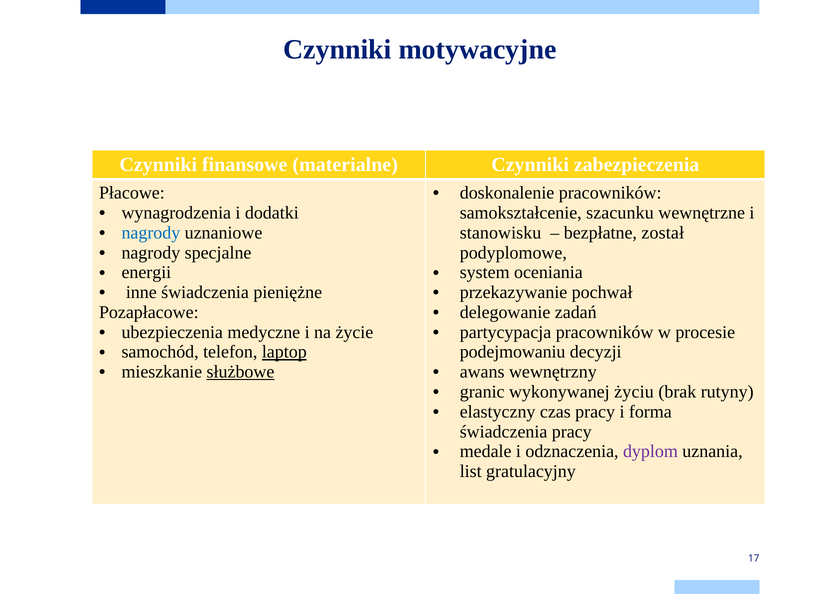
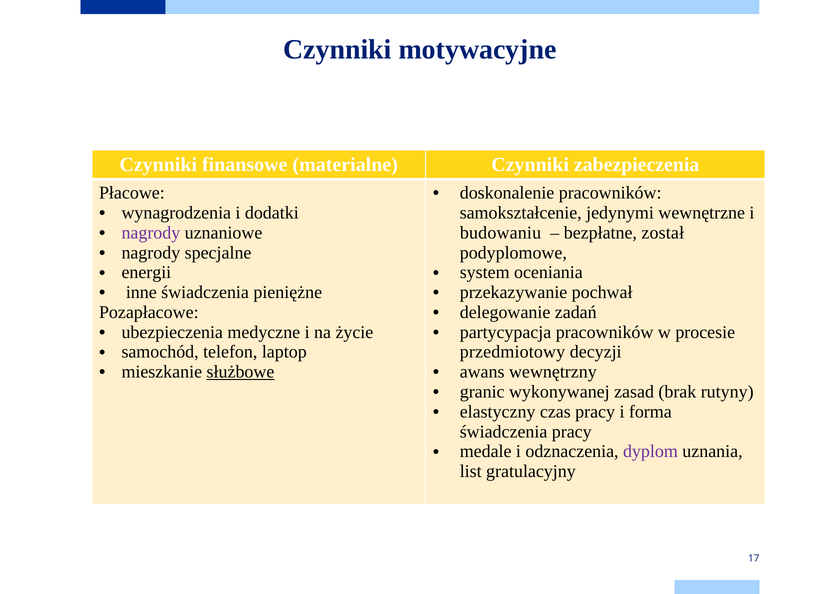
szacunku: szacunku -> jedynymi
stanowisku: stanowisku -> budowaniu
nagrody at (151, 233) colour: blue -> purple
laptop underline: present -> none
podejmowaniu: podejmowaniu -> przedmiotowy
życiu: życiu -> zasad
